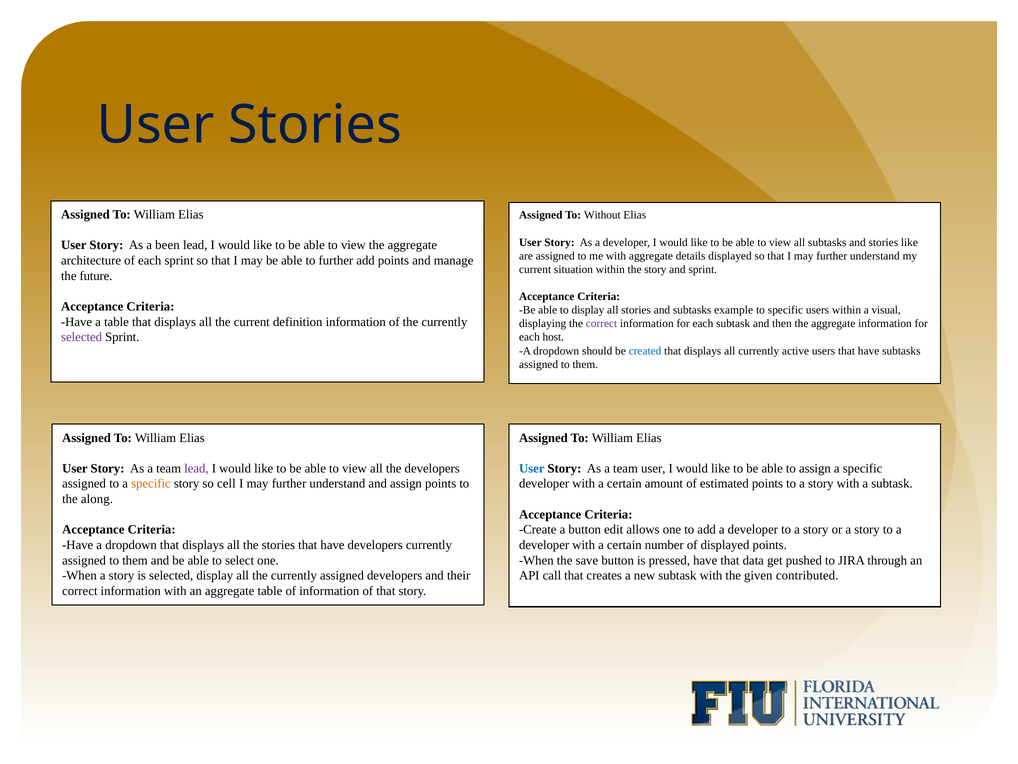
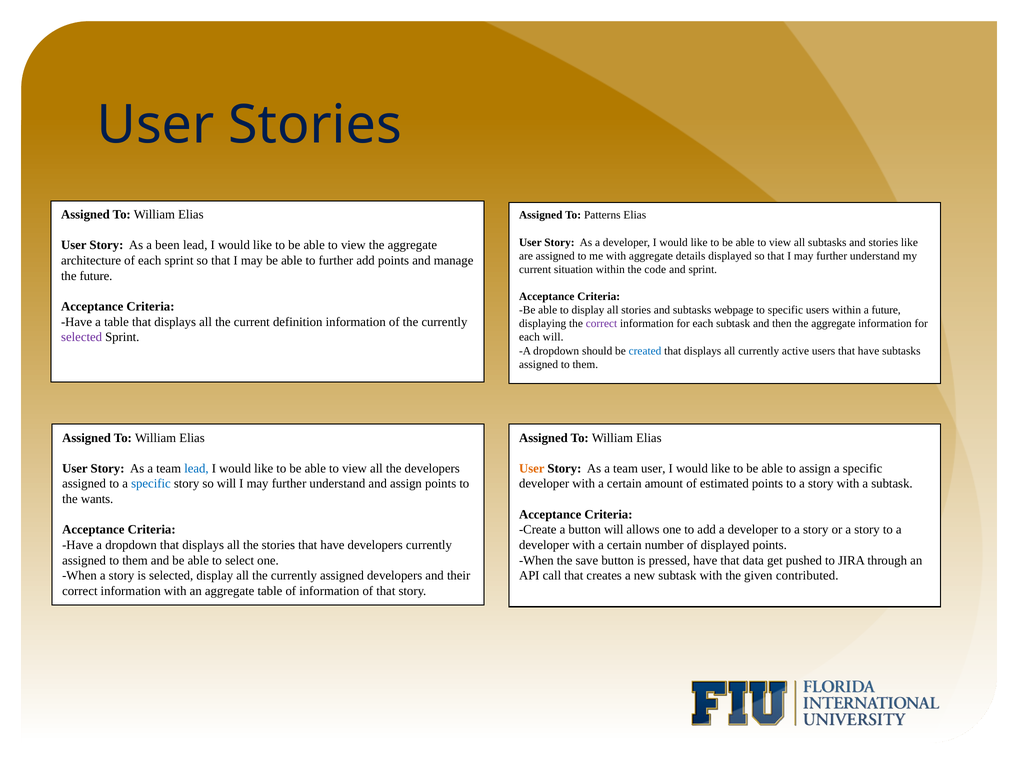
Without: Without -> Patterns
the story: story -> code
example: example -> webpage
a visual: visual -> future
each host: host -> will
lead at (196, 468) colour: purple -> blue
User at (532, 468) colour: blue -> orange
specific at (151, 483) colour: orange -> blue
so cell: cell -> will
along: along -> wants
button edit: edit -> will
